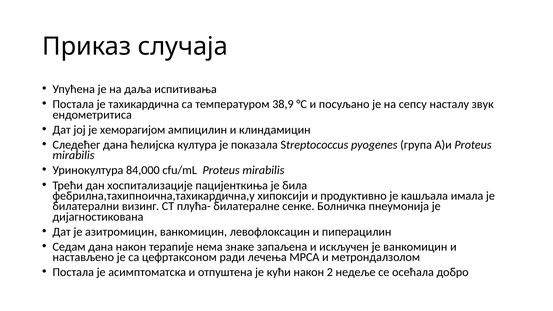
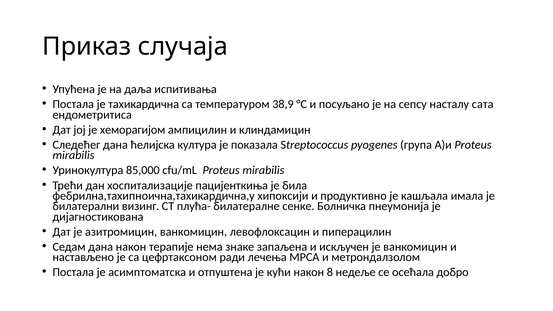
звук: звук -> сата
84,000: 84,000 -> 85,000
2: 2 -> 8
